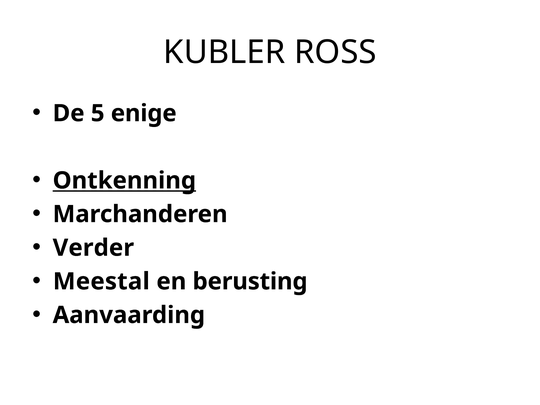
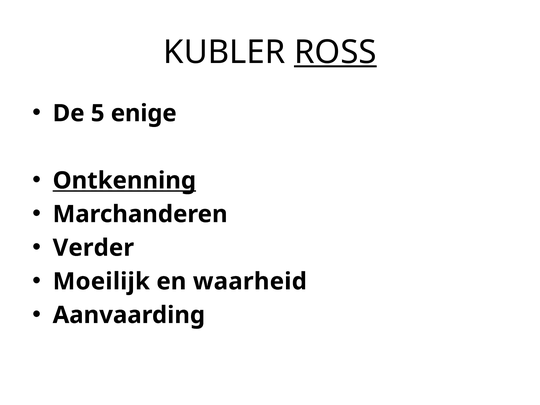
ROSS underline: none -> present
Meestal: Meestal -> Moeilijk
berusting: berusting -> waarheid
